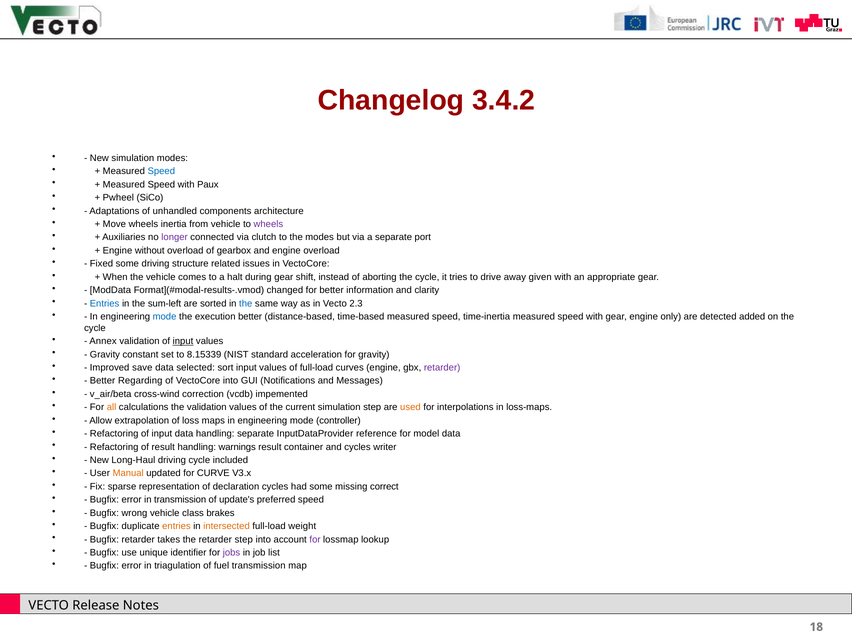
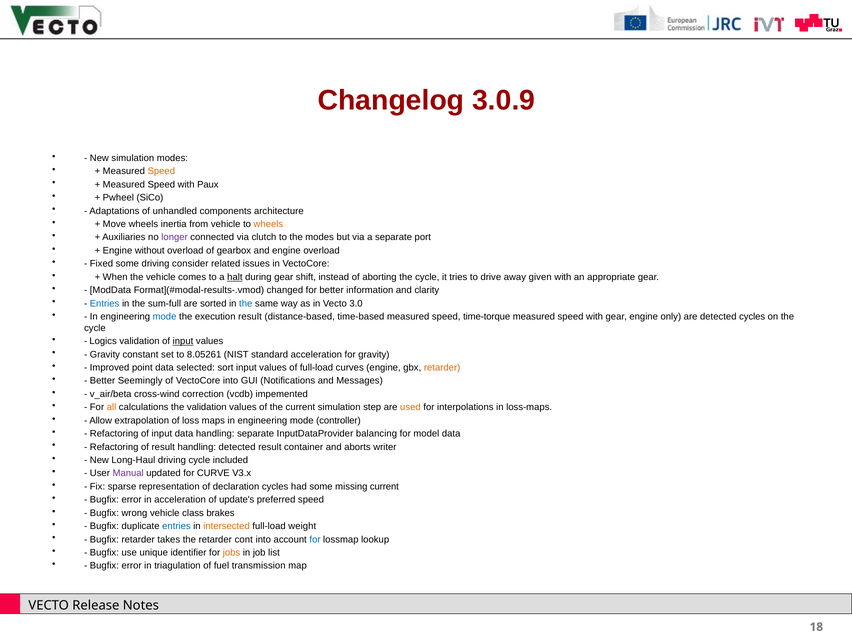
3.4.2: 3.4.2 -> 3.0.9
Speed at (161, 171) colour: blue -> orange
wheels at (268, 224) colour: purple -> orange
structure: structure -> consider
halt underline: none -> present
sum-left: sum-left -> sum-full
2.3: 2.3 -> 3.0
execution better: better -> result
time-inertia: time-inertia -> time-torque
detected added: added -> cycles
Annex: Annex -> Logics
8.15339: 8.15339 -> 8.05261
save: save -> point
retarder at (442, 368) colour: purple -> orange
Regarding: Regarding -> Seemingly
reference: reference -> balancing
handling warnings: warnings -> detected
and cycles: cycles -> aborts
Manual colour: orange -> purple
missing correct: correct -> current
in transmission: transmission -> acceleration
entries at (176, 526) colour: orange -> blue
retarder step: step -> cont
for at (315, 539) colour: purple -> blue
jobs colour: purple -> orange
